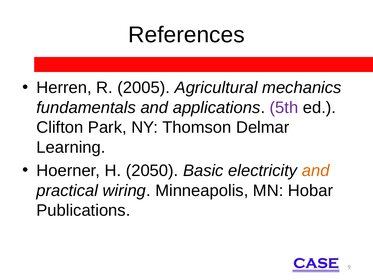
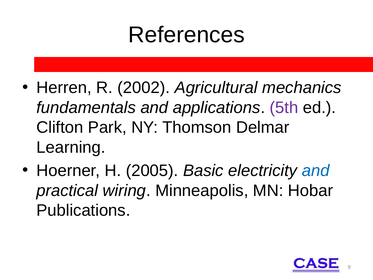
2005: 2005 -> 2002
2050: 2050 -> 2005
and at (316, 170) colour: orange -> blue
